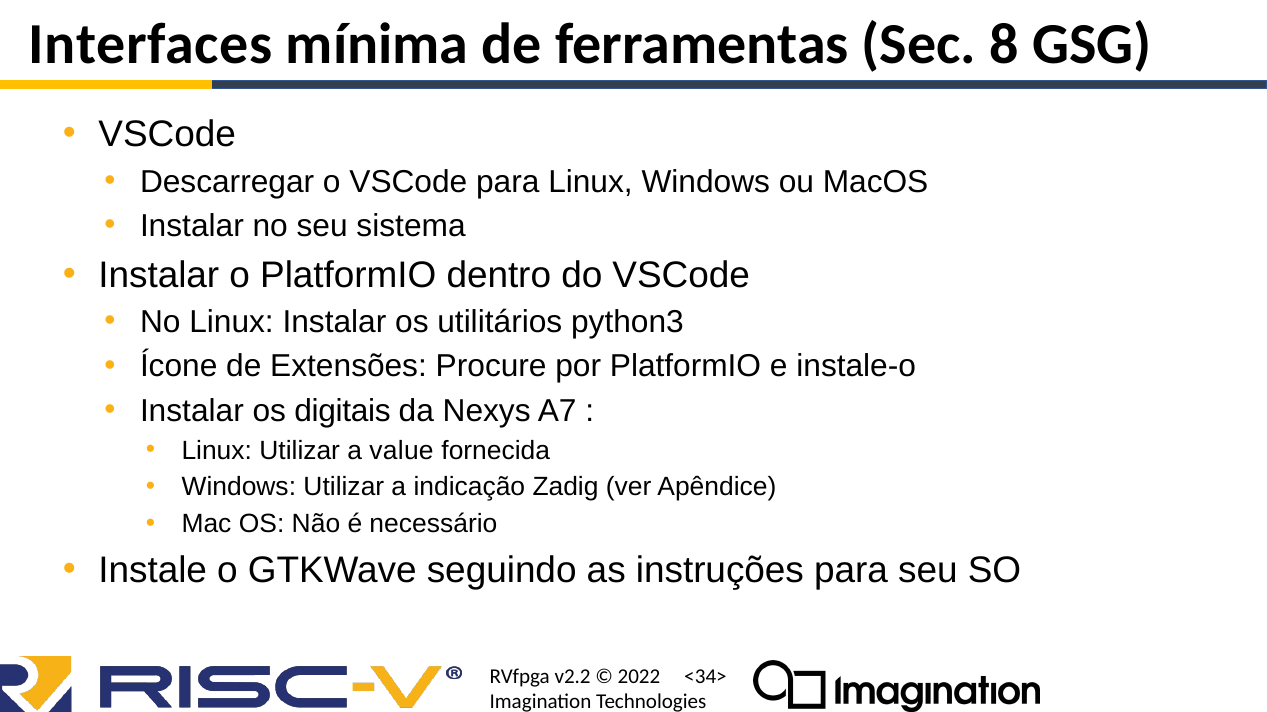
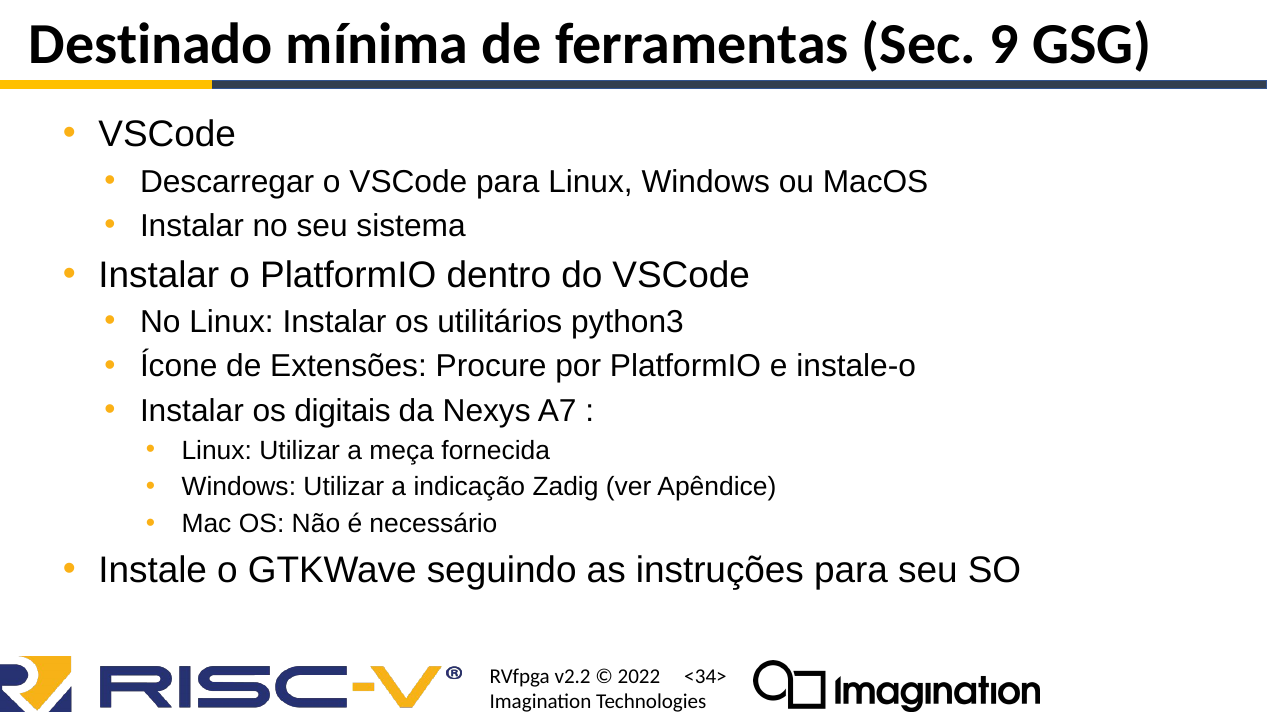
Interfaces: Interfaces -> Destinado
8: 8 -> 9
value: value -> meça
